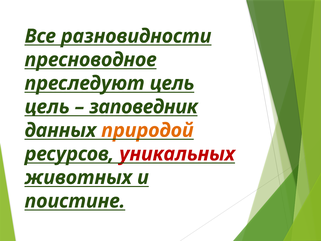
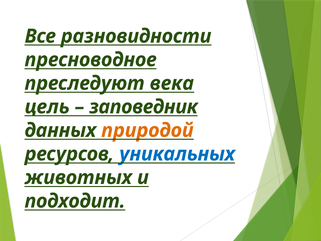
преследуют цель: цель -> века
уникальных colour: red -> blue
поистине: поистине -> подходит
